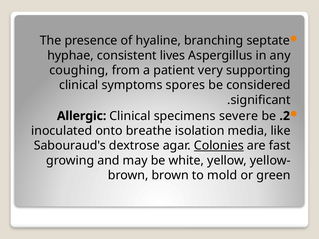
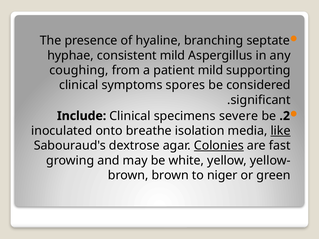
consistent lives: lives -> mild
patient very: very -> mild
Allergic: Allergic -> Include
like underline: none -> present
mold: mold -> niger
